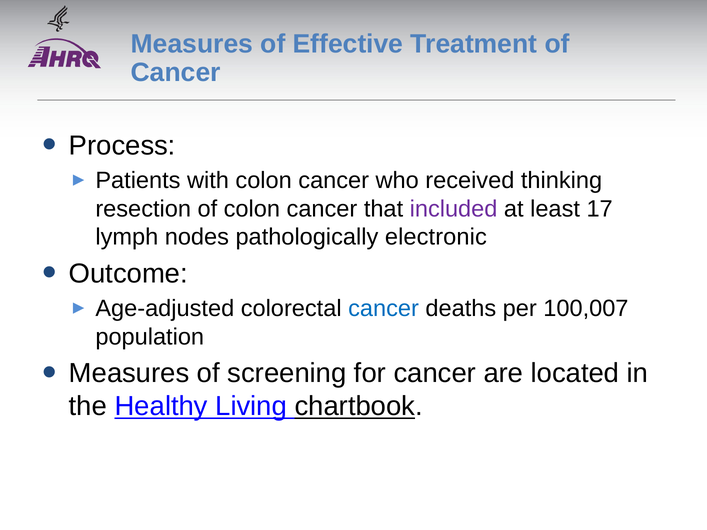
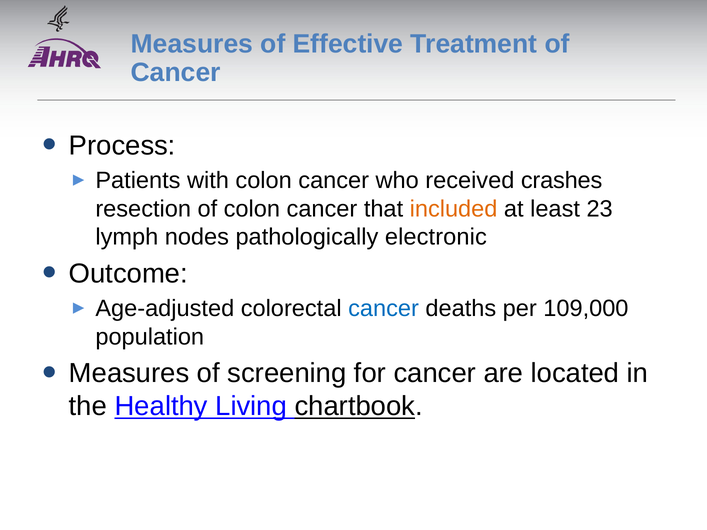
thinking: thinking -> crashes
included colour: purple -> orange
17: 17 -> 23
100,007: 100,007 -> 109,000
